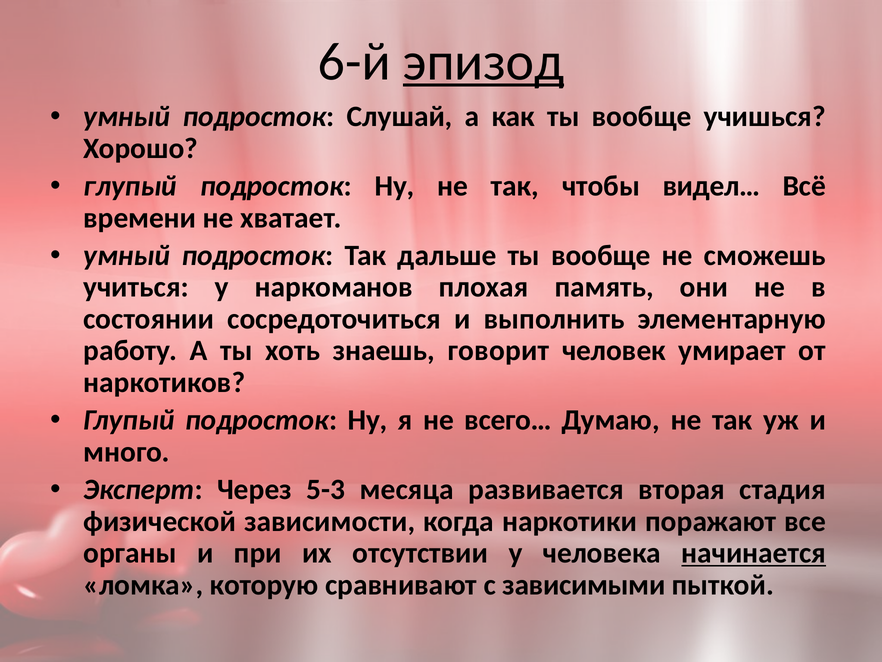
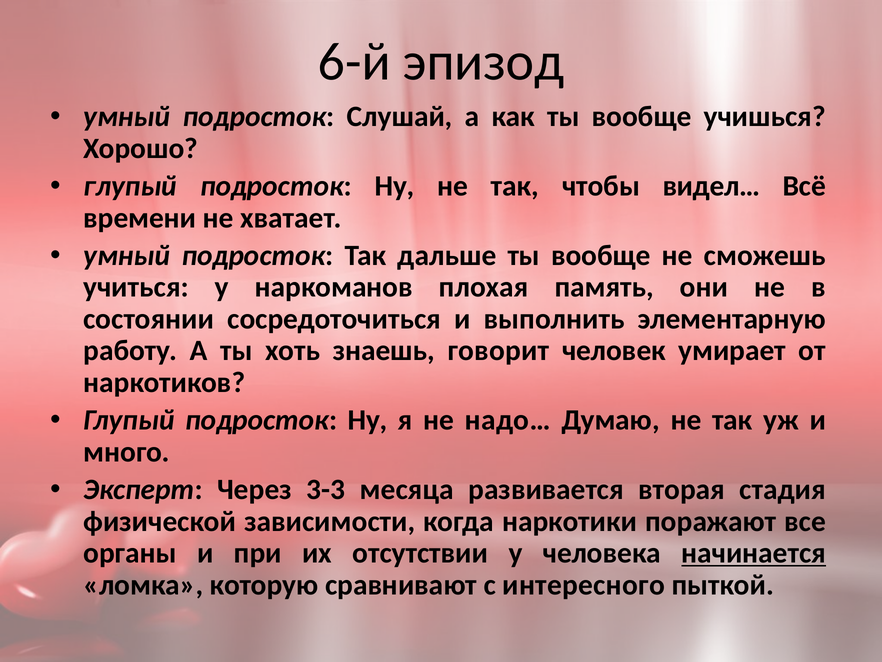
эпизод underline: present -> none
всего…: всего… -> надо…
5-3: 5-3 -> 3-3
зависимыми: зависимыми -> интересного
